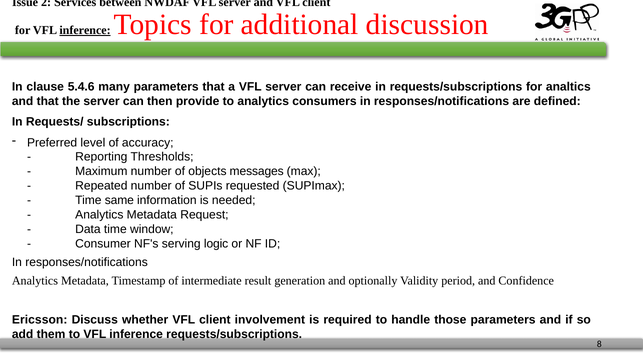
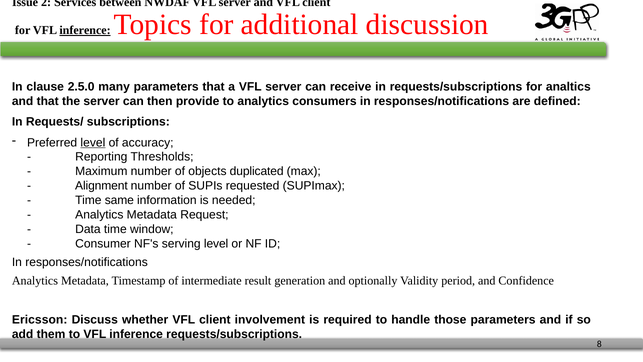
5.4.6: 5.4.6 -> 2.5.0
level at (93, 142) underline: none -> present
messages: messages -> duplicated
Repeated: Repeated -> Alignment
serving logic: logic -> level
